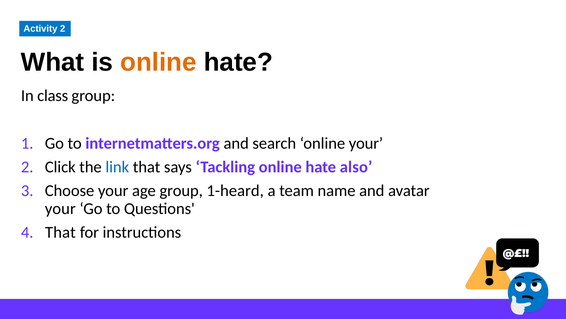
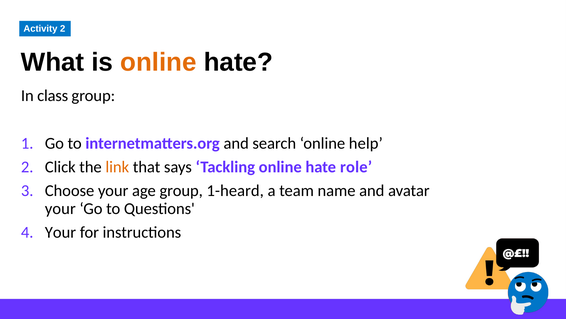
online your: your -> help
link colour: blue -> orange
also: also -> role
That at (60, 232): That -> Your
